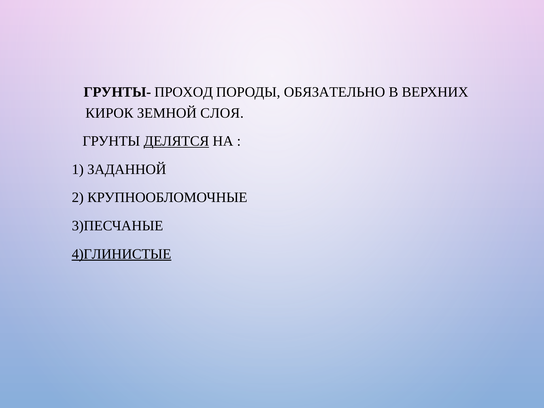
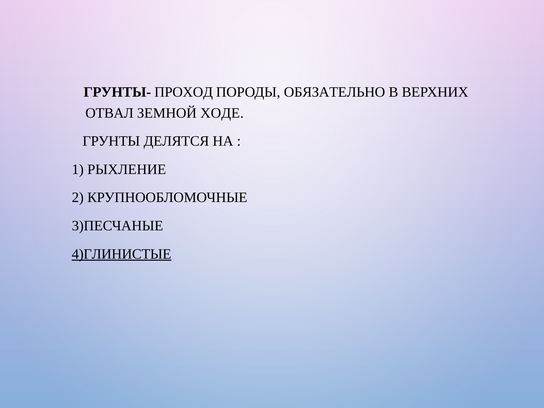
КИРОК: КИРОК -> ОТВАЛ
СЛОЯ: СЛОЯ -> ХОДЕ
ДЕЛЯТСЯ underline: present -> none
ЗАДАННОЙ: ЗАДАННОЙ -> РЫХЛЕНИЕ
